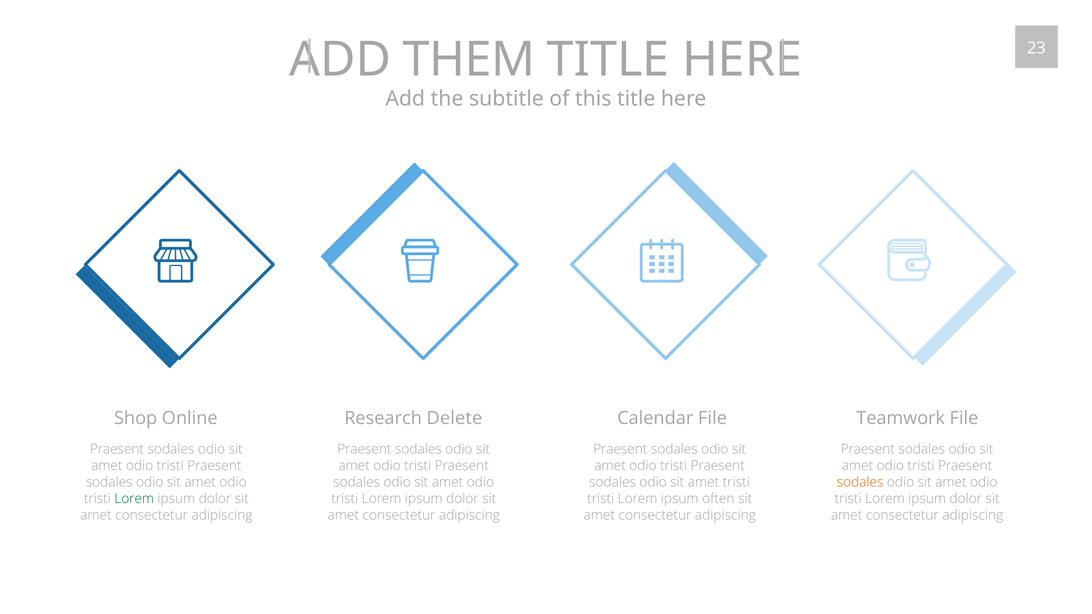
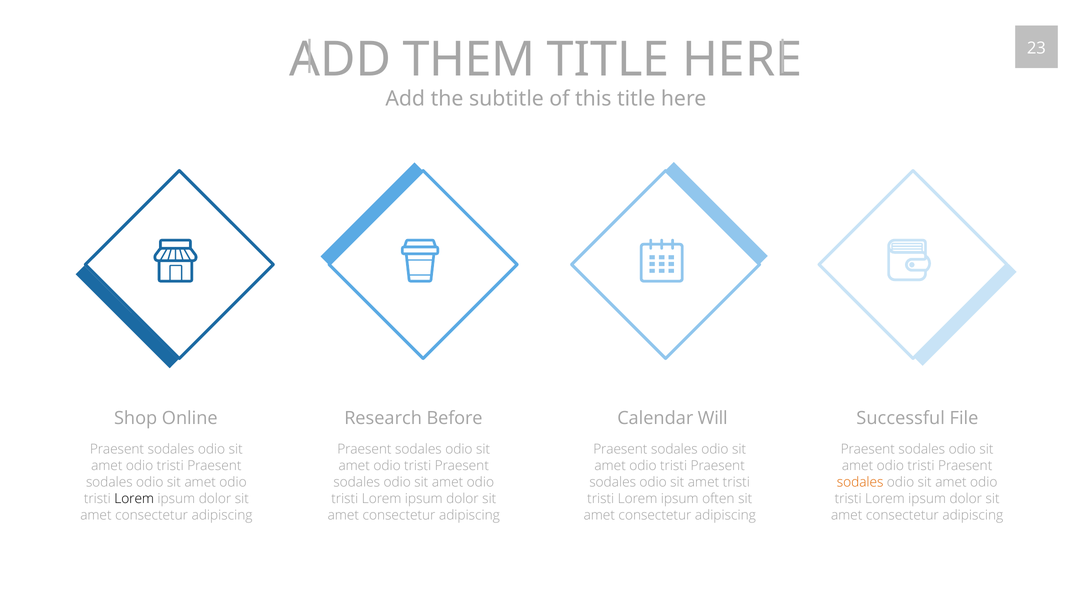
Delete: Delete -> Before
Calendar File: File -> Will
Teamwork: Teamwork -> Successful
Lorem at (134, 499) colour: green -> black
